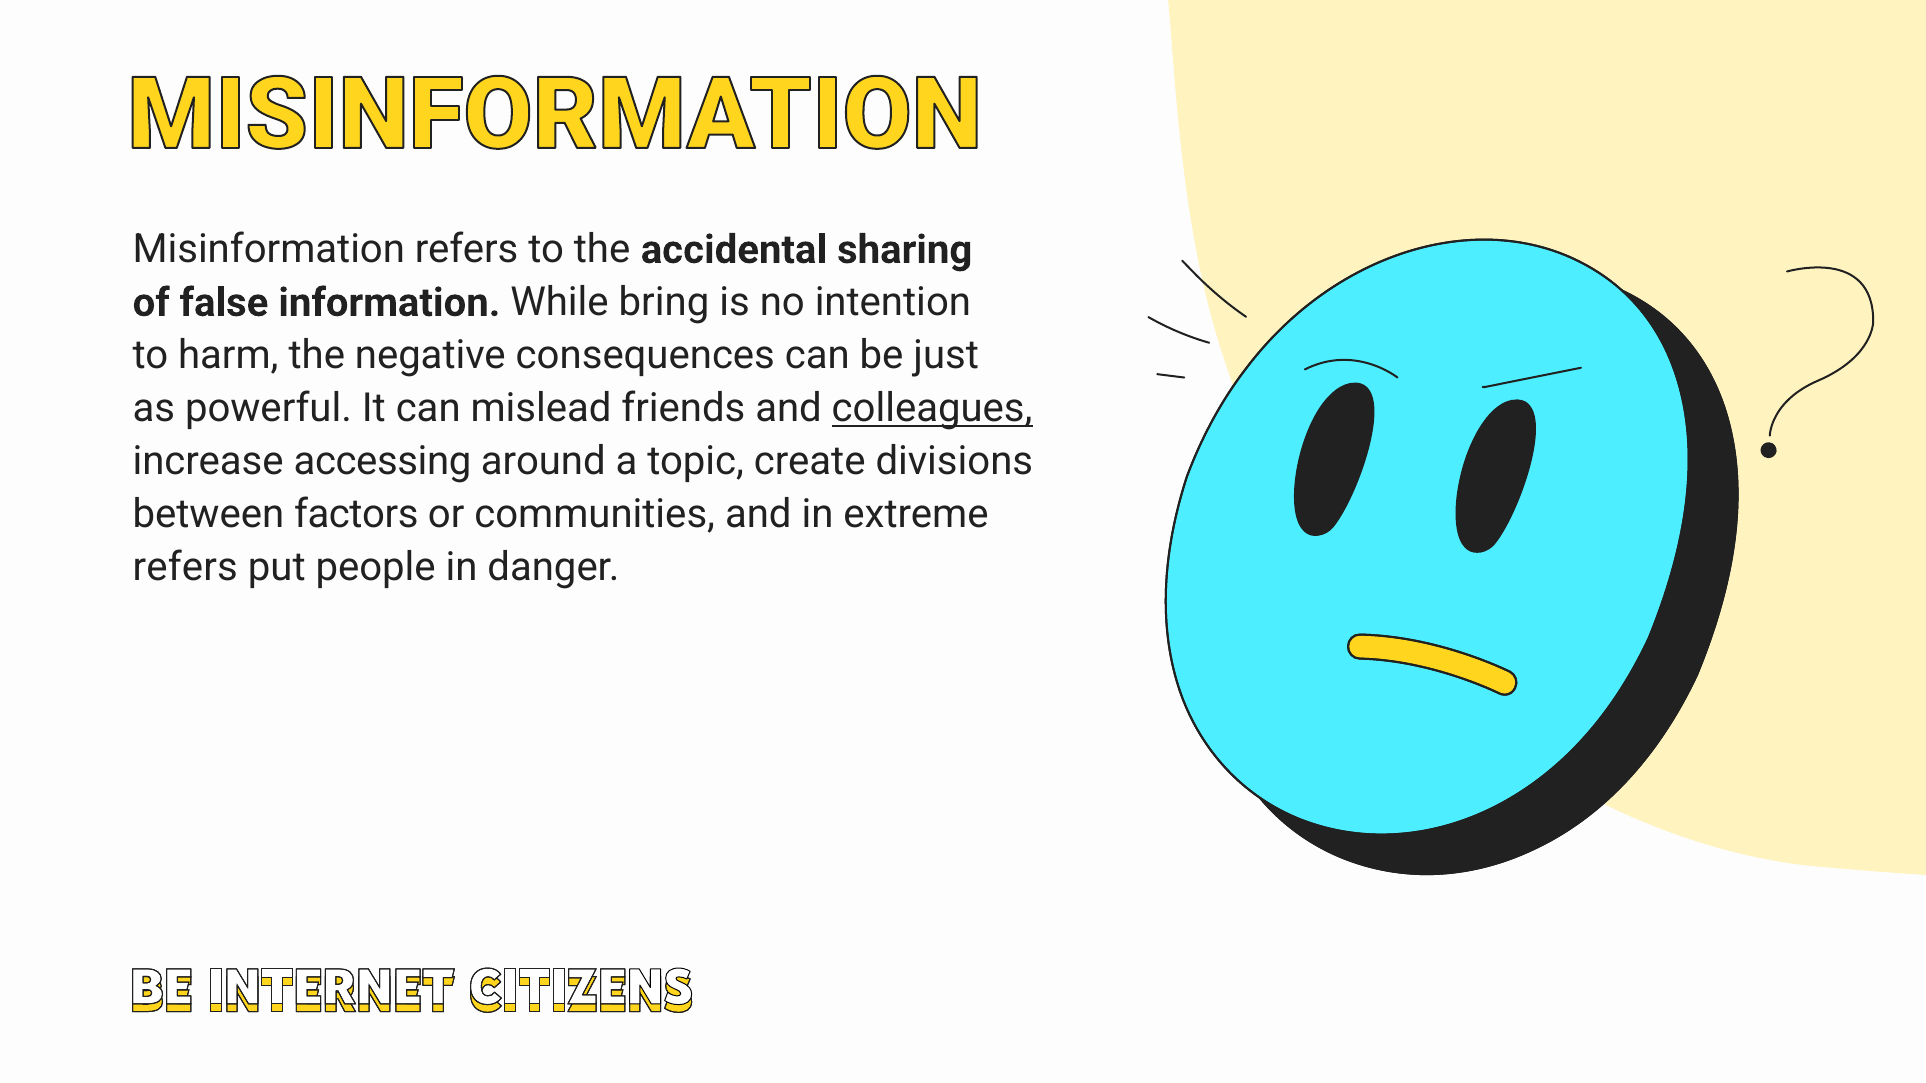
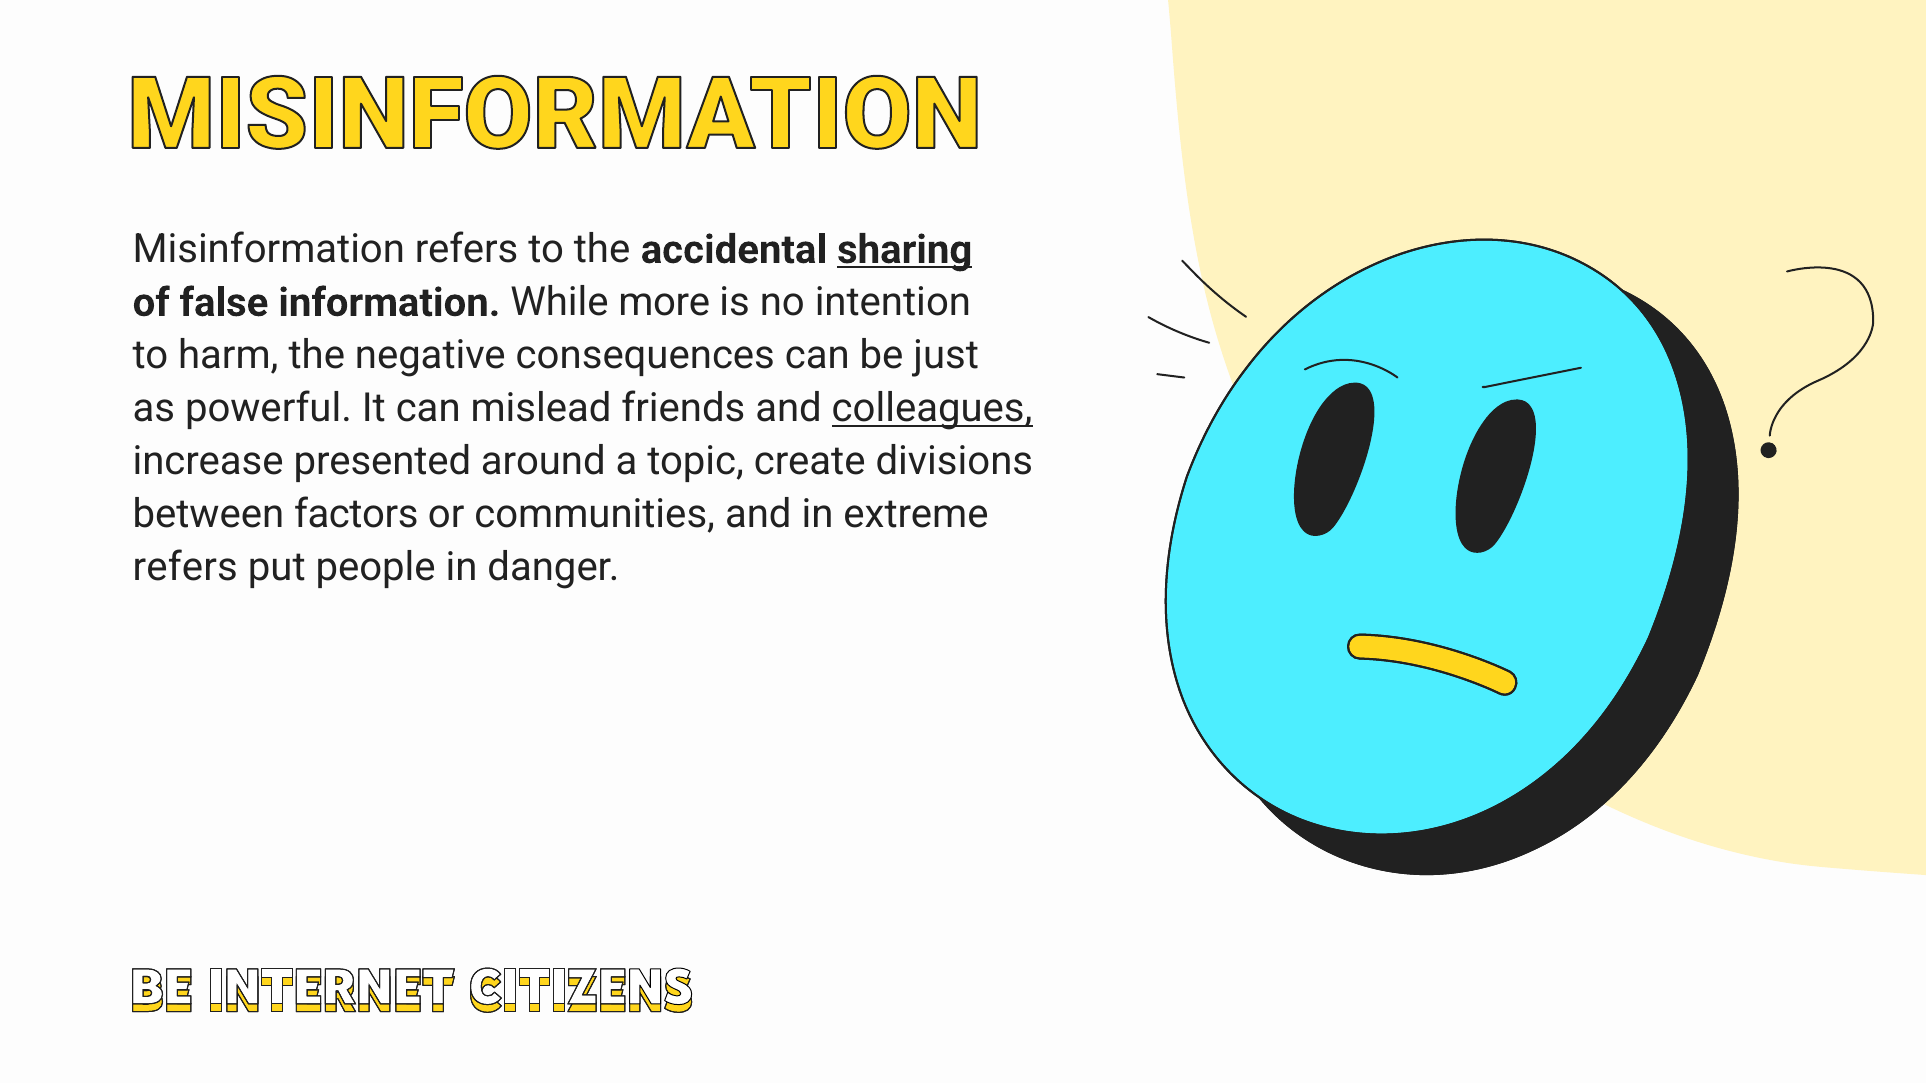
sharing underline: none -> present
bring: bring -> more
accessing: accessing -> presented
